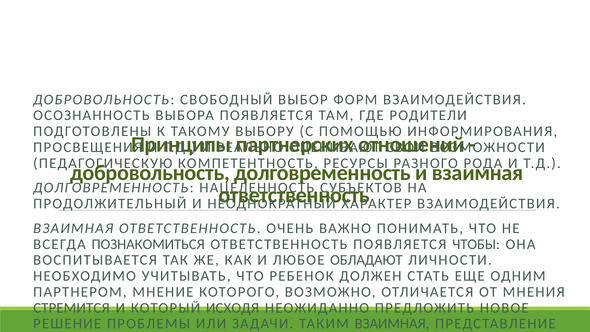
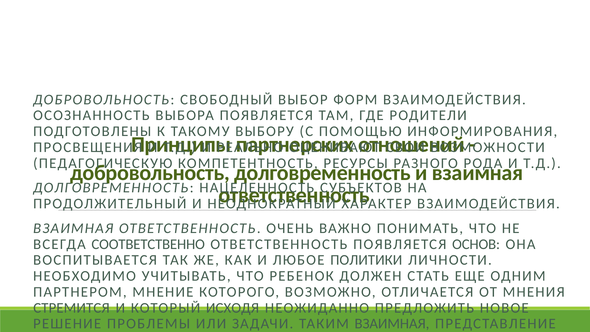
ПОЗНАКОМИТЬСЯ: ПОЗНАКОМИТЬСЯ -> СООТВЕТСТВЕННО
ЧТОБЫ: ЧТОБЫ -> ОСНОВ
ОБЛАДАЮТ: ОБЛАДАЮТ -> ПОЛИТИКИ
